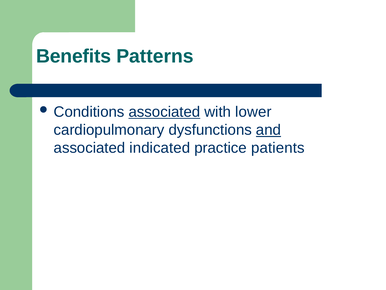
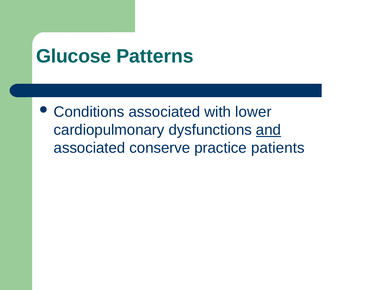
Benefits: Benefits -> Glucose
associated at (164, 112) underline: present -> none
indicated: indicated -> conserve
